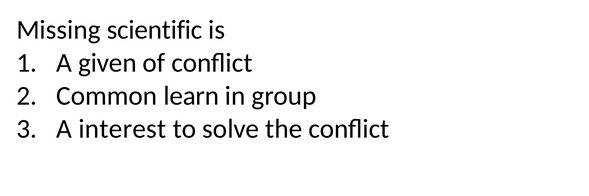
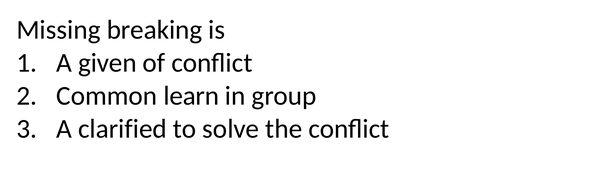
scientific: scientific -> breaking
interest: interest -> clarified
